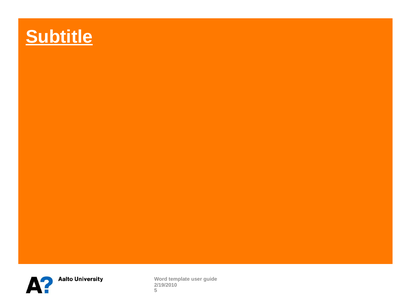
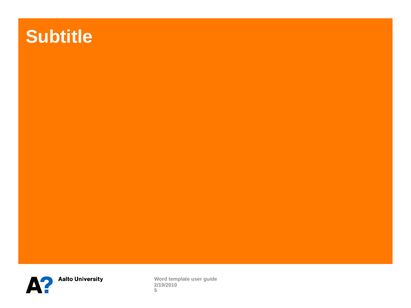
Subtitle underline: present -> none
